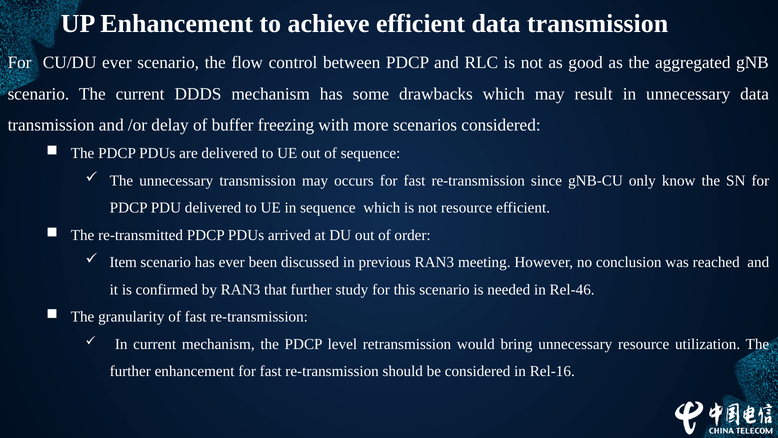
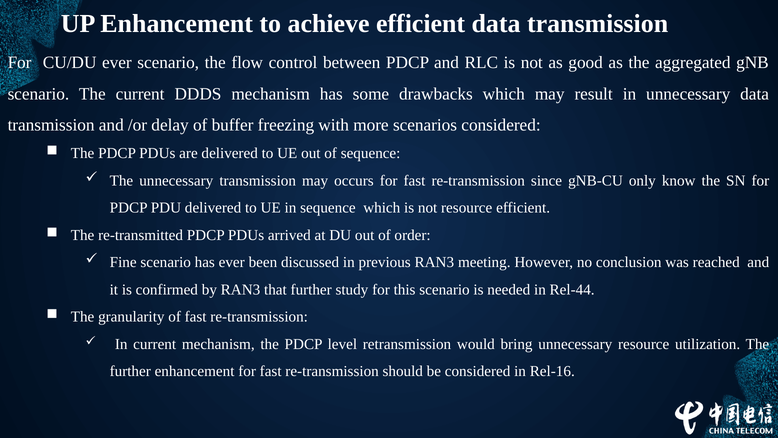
Item: Item -> Fine
Rel-46: Rel-46 -> Rel-44
